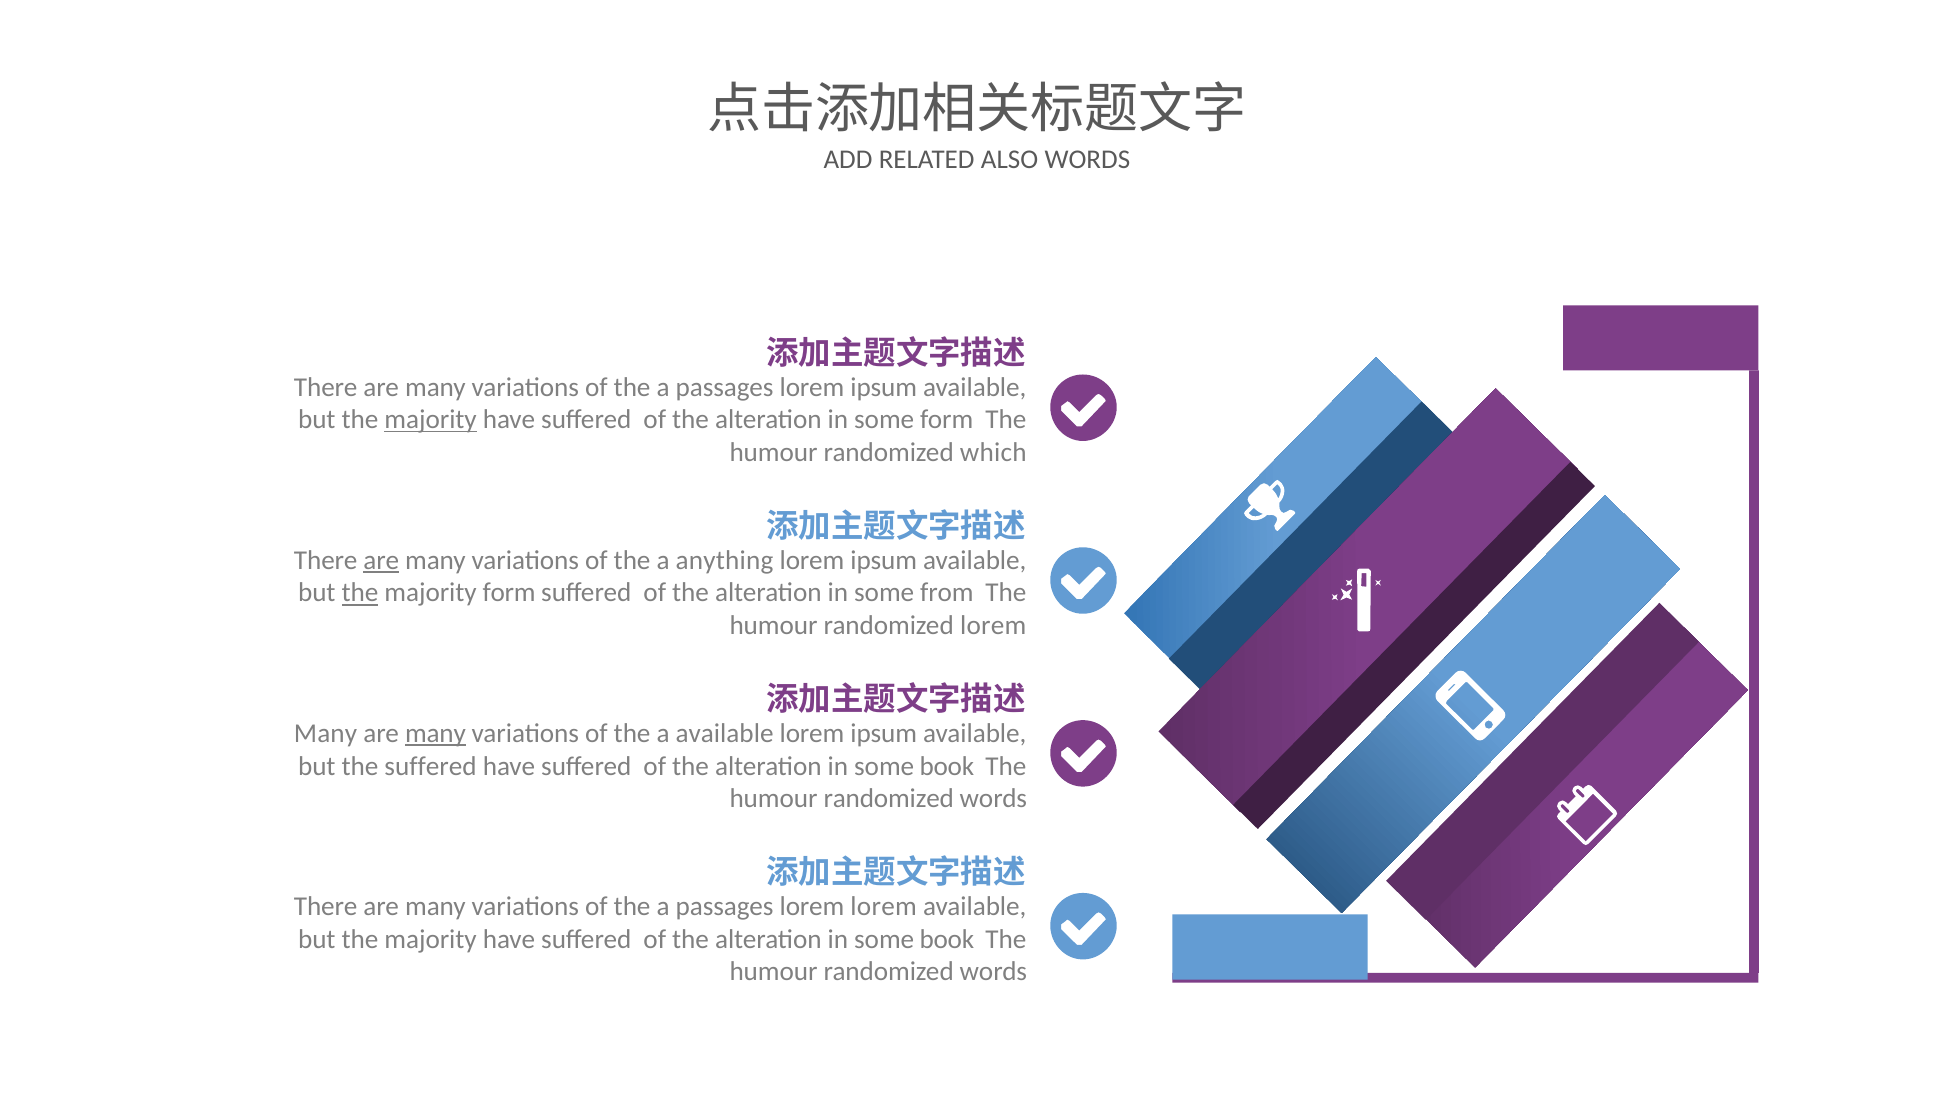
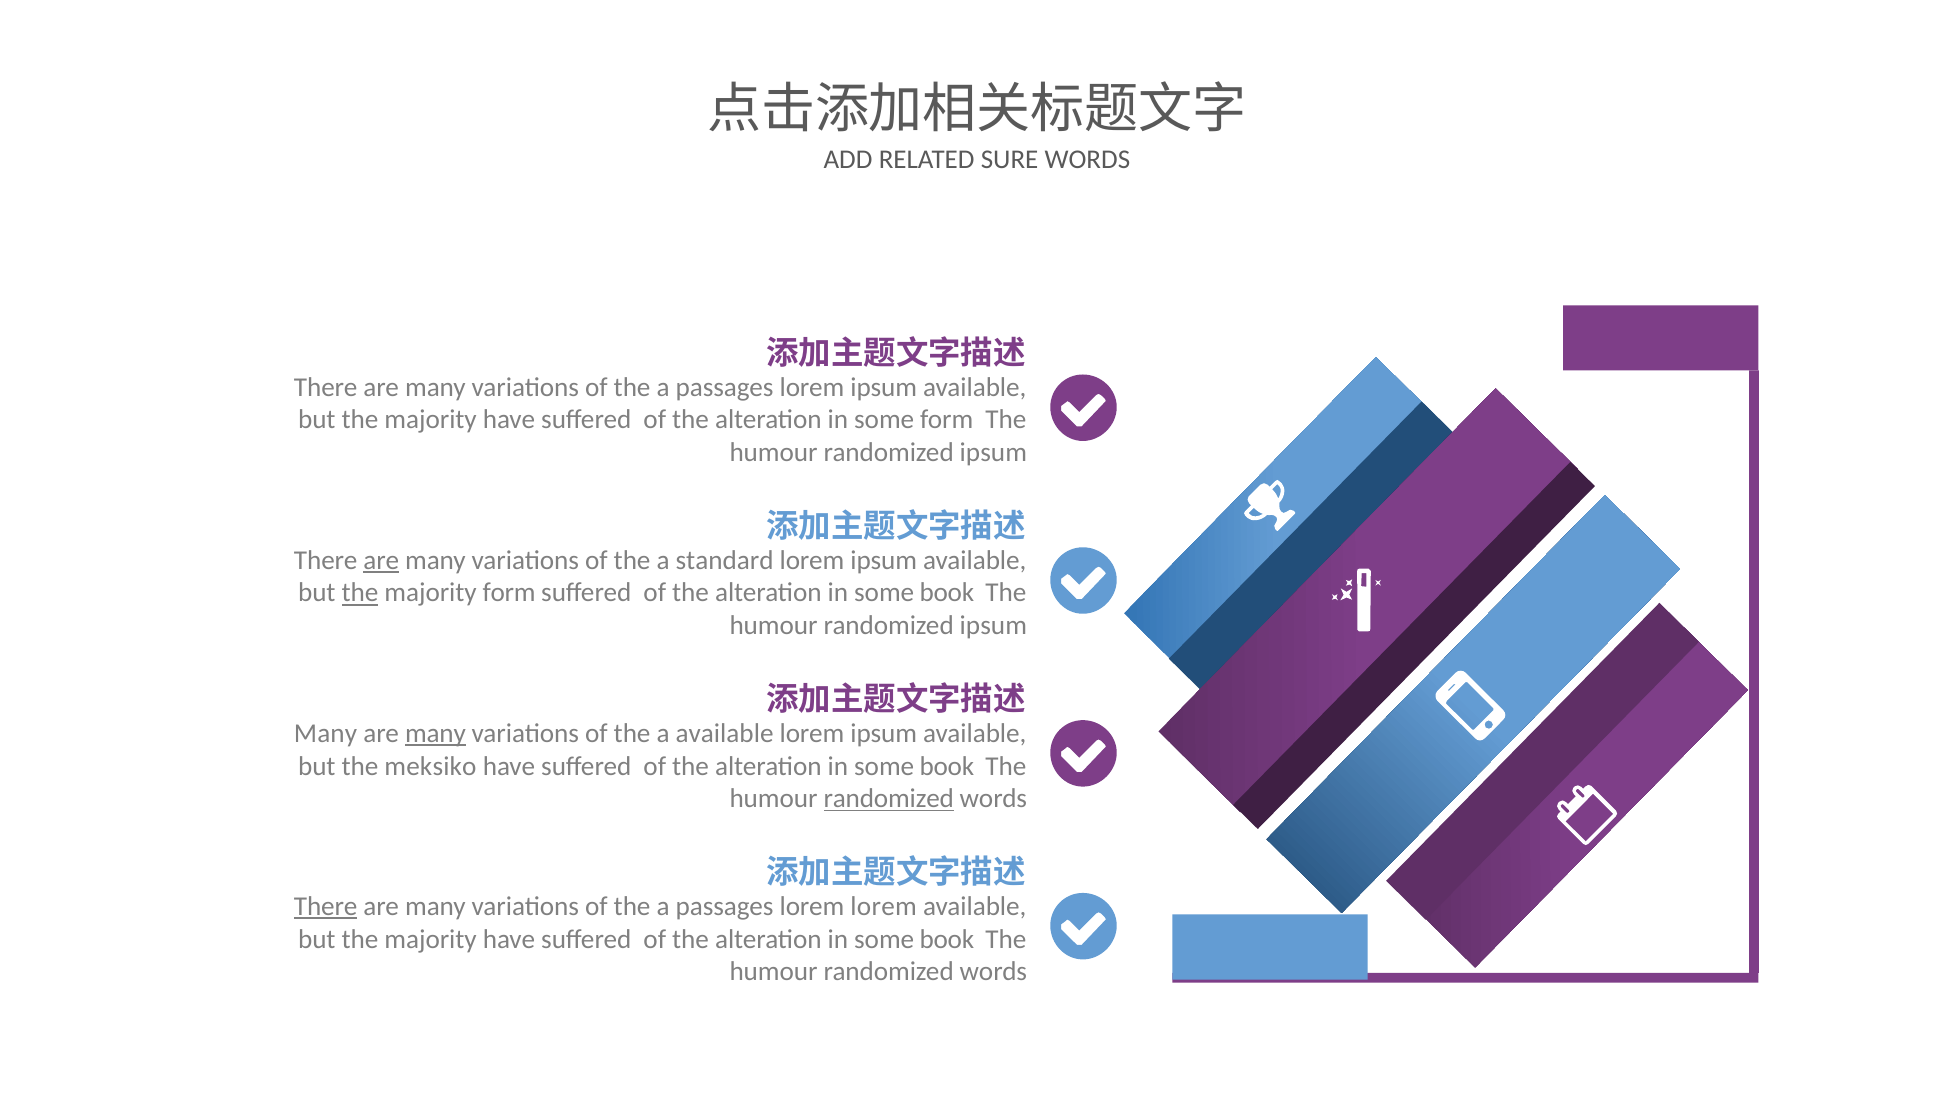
ALSO: ALSO -> SURE
majority at (431, 420) underline: present -> none
which at (993, 453): which -> ipsum
anything: anything -> standard
from at (947, 593): from -> book
lorem at (993, 626): lorem -> ipsum
the suffered: suffered -> meksiko
randomized at (889, 799) underline: none -> present
There at (326, 907) underline: none -> present
